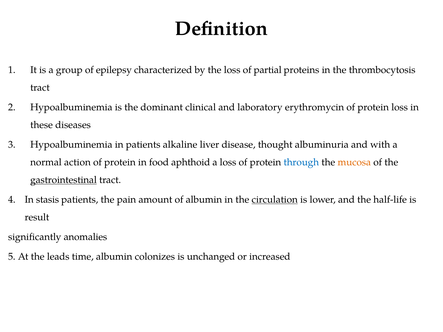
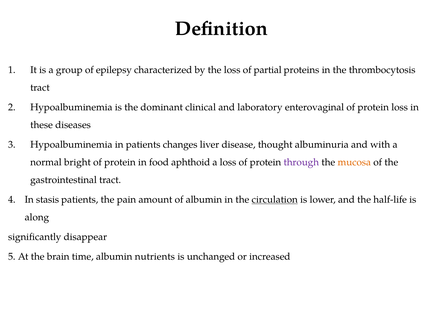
erythromycin: erythromycin -> enterovaginal
alkaline: alkaline -> changes
action: action -> bright
through colour: blue -> purple
gastrointestinal underline: present -> none
result: result -> along
anomalies: anomalies -> disappear
leads: leads -> brain
colonizes: colonizes -> nutrients
